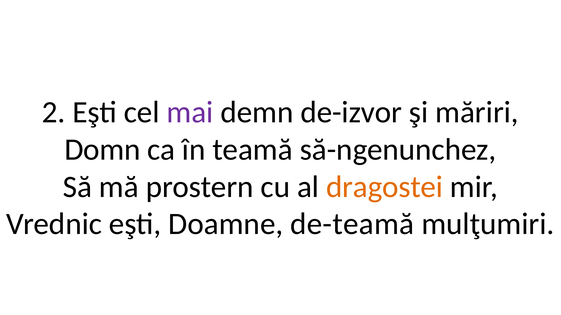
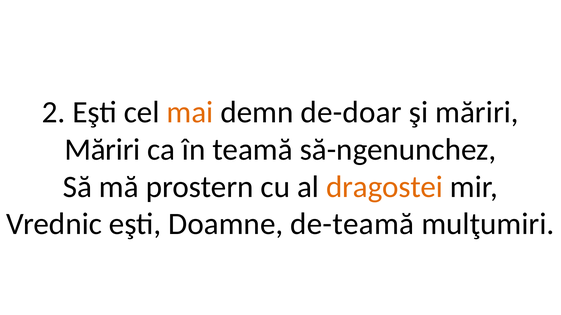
mai colour: purple -> orange
de-izvor: de-izvor -> de-doar
Domn at (102, 150): Domn -> Măriri
